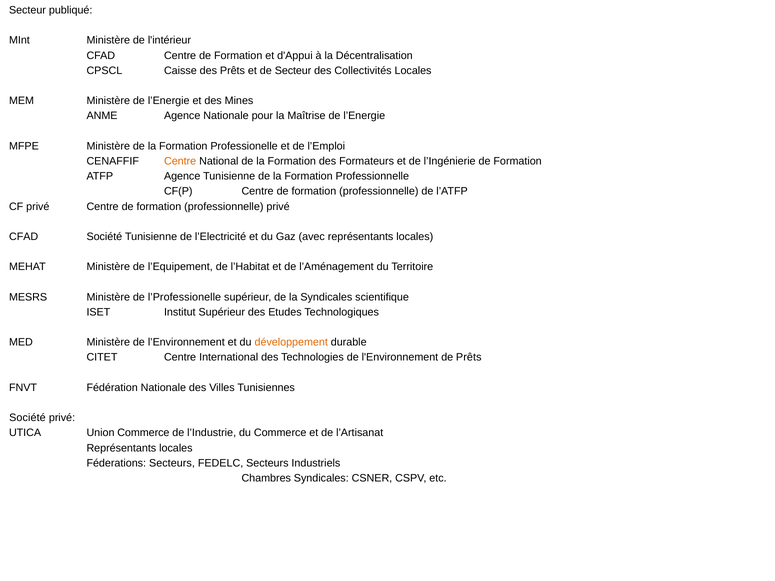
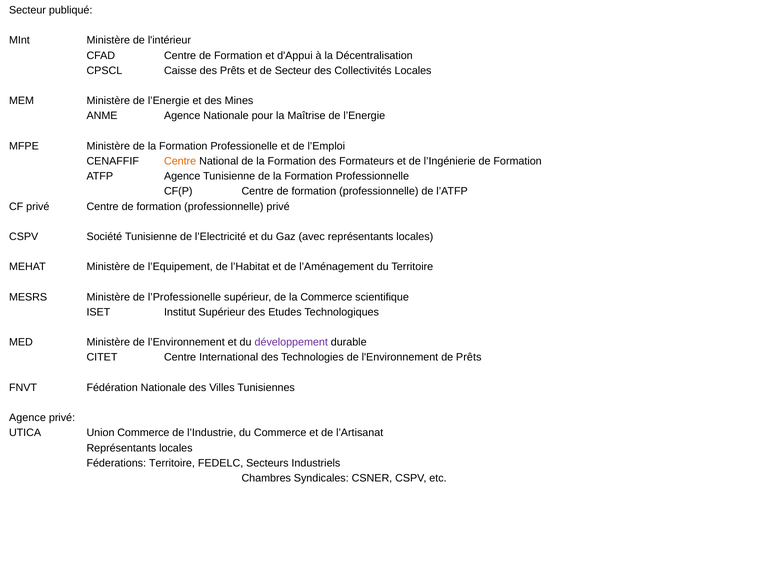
CFAD at (24, 237): CFAD -> CSPV
la Syndicales: Syndicales -> Commerce
développement colour: orange -> purple
Société at (27, 418): Société -> Agence
Féderations Secteurs: Secteurs -> Territoire
